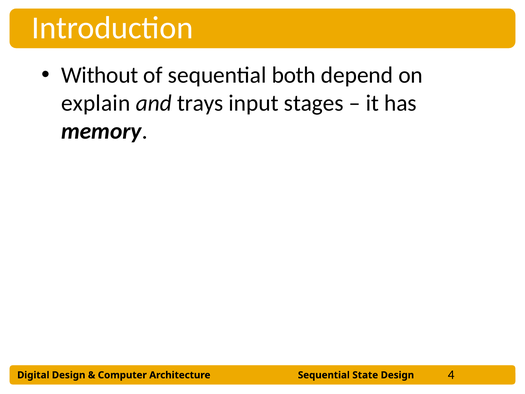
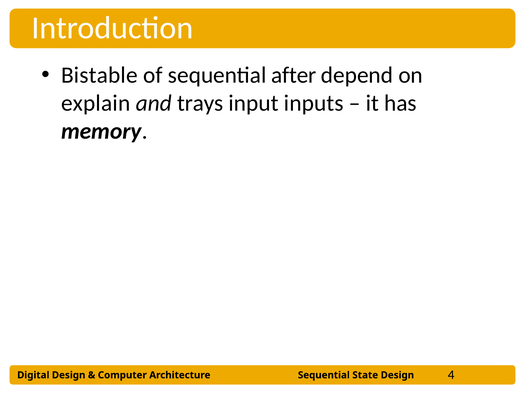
Without: Without -> Bistable
both: both -> after
stages: stages -> inputs
